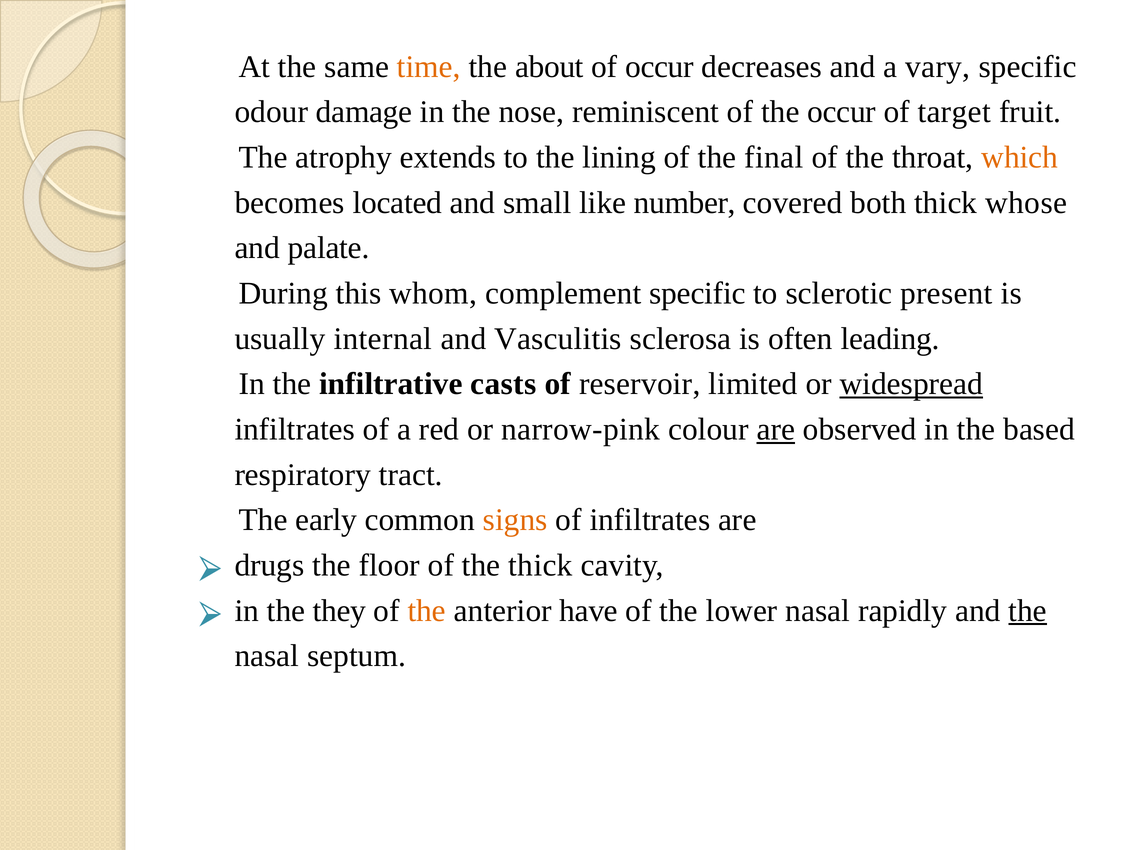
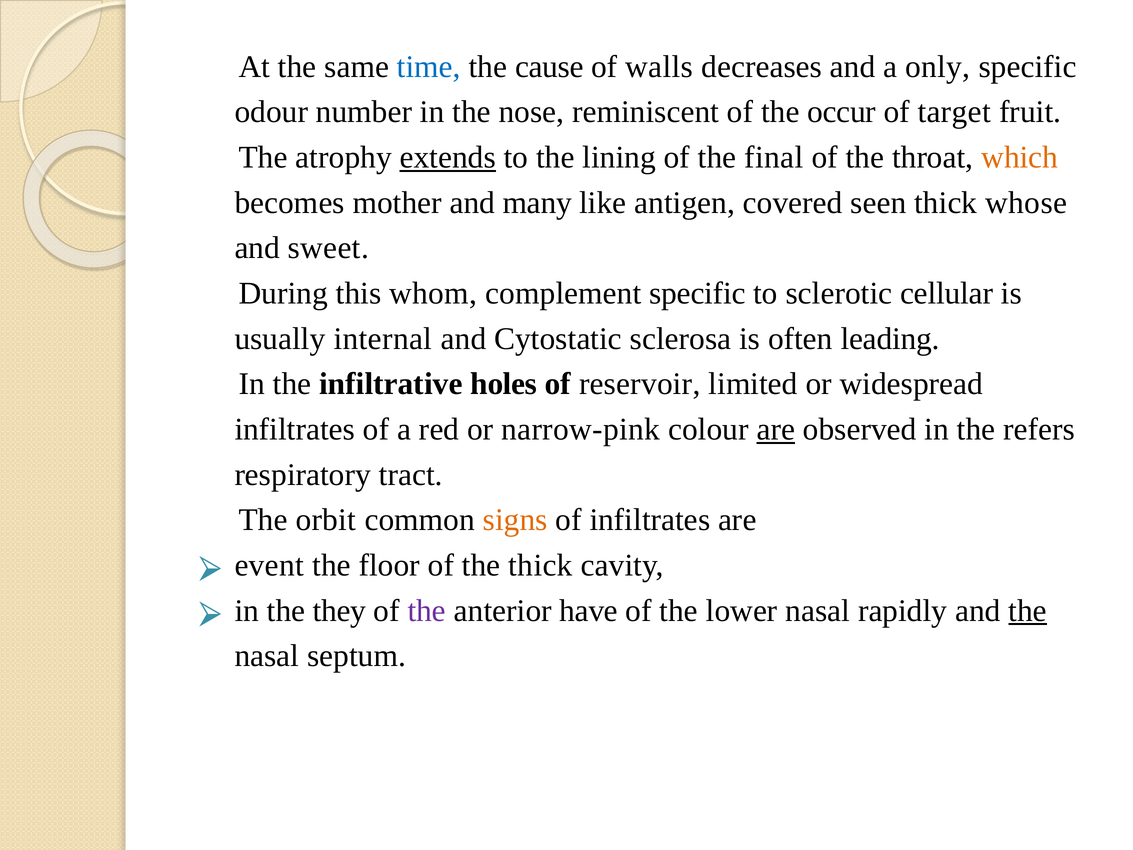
time colour: orange -> blue
about: about -> cause
of occur: occur -> walls
vary: vary -> only
damage: damage -> number
extends underline: none -> present
located: located -> mother
small: small -> many
number: number -> antigen
both: both -> seen
palate: palate -> sweet
present: present -> cellular
Vasculitis: Vasculitis -> Cytostatic
casts: casts -> holes
widespread underline: present -> none
based: based -> refers
early: early -> orbit
drugs: drugs -> event
the at (427, 610) colour: orange -> purple
